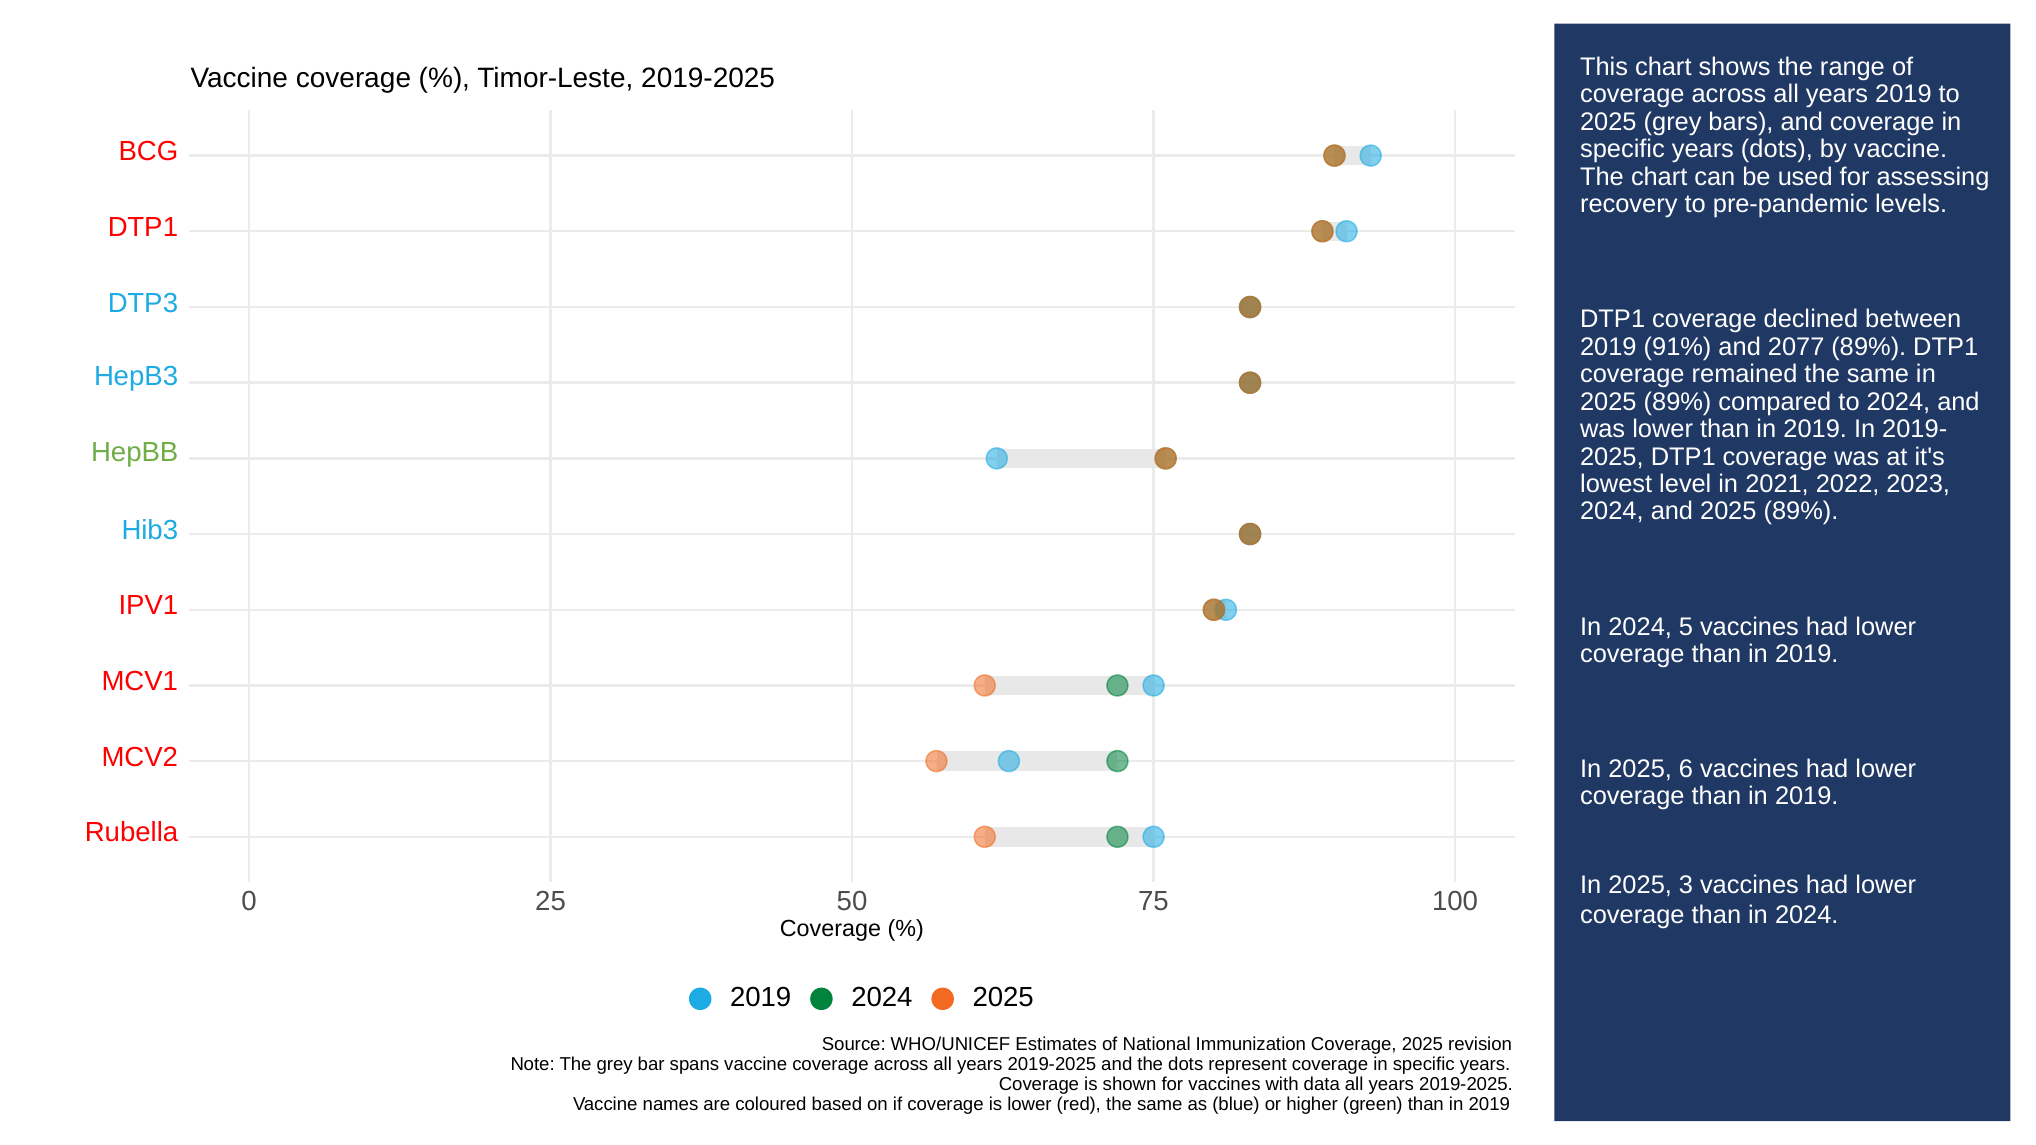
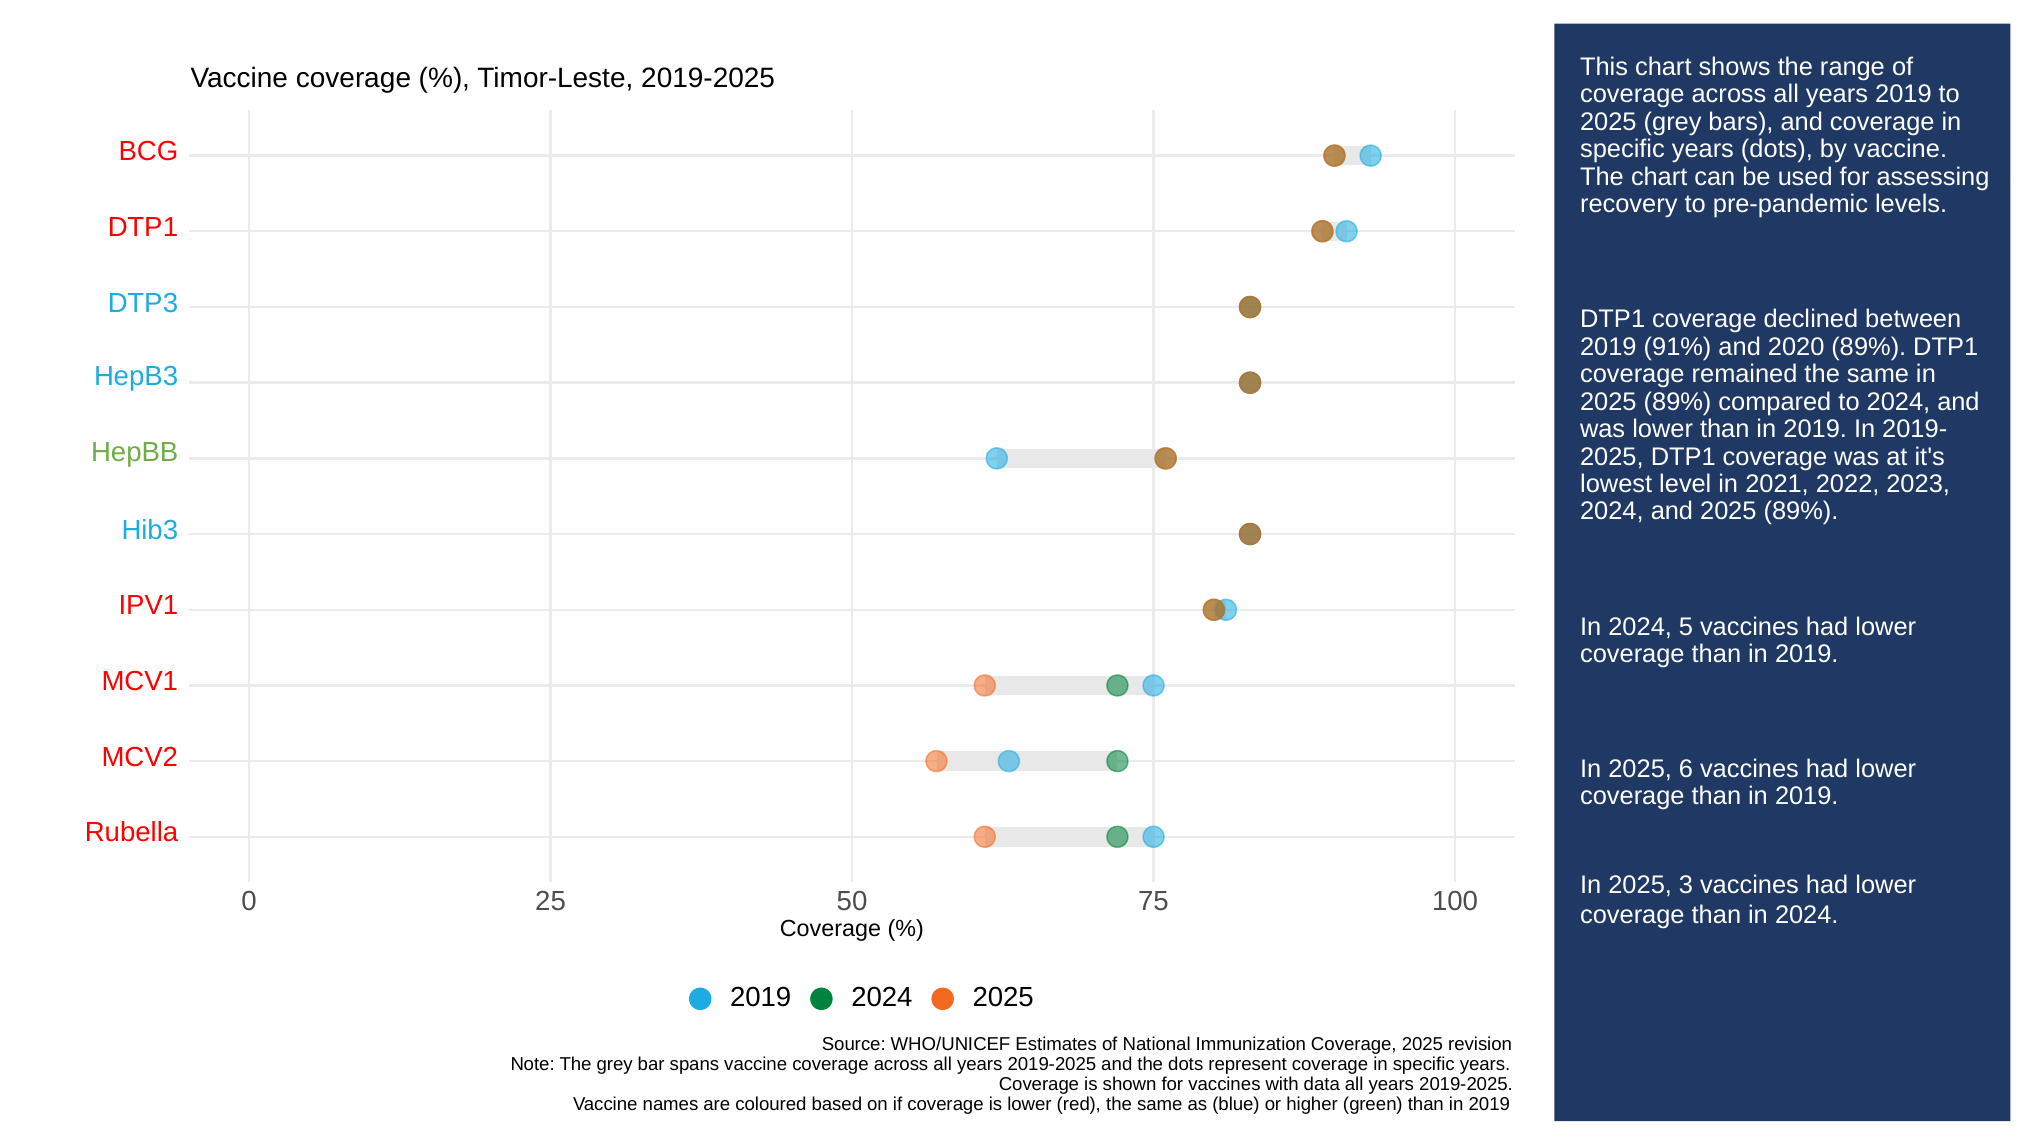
2077: 2077 -> 2020
